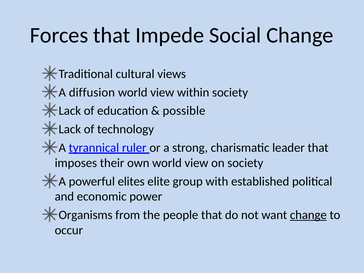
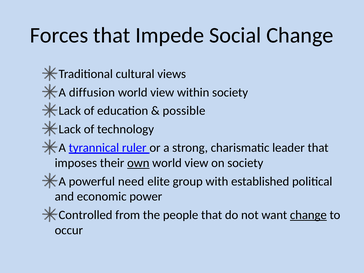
own underline: none -> present
elites: elites -> need
Organisms: Organisms -> Controlled
